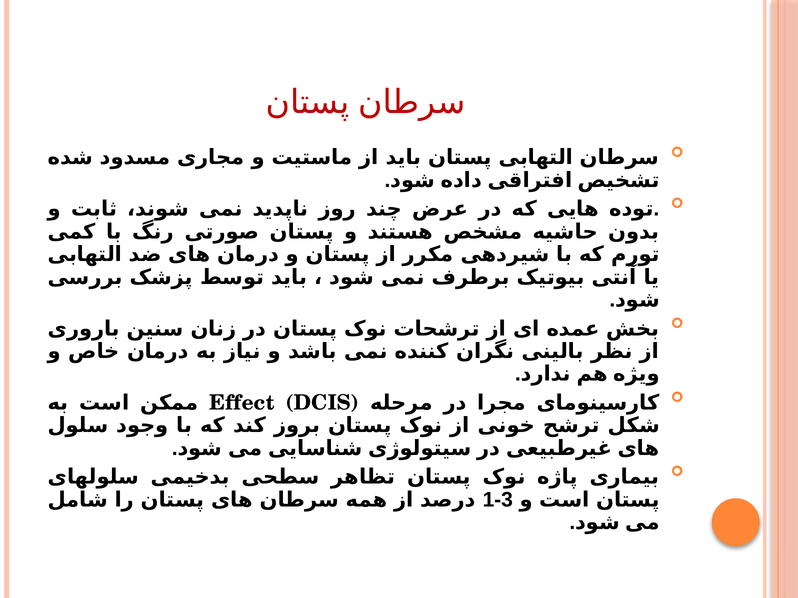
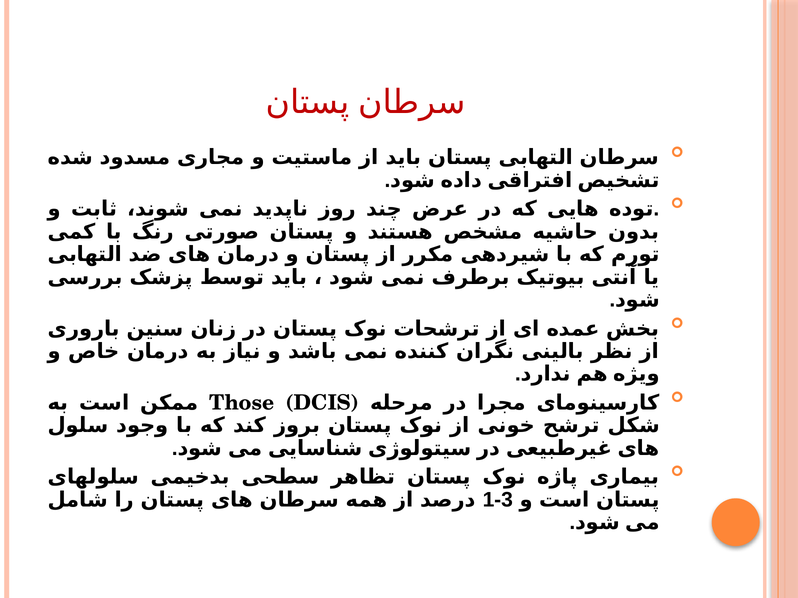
Effect: Effect -> Those
